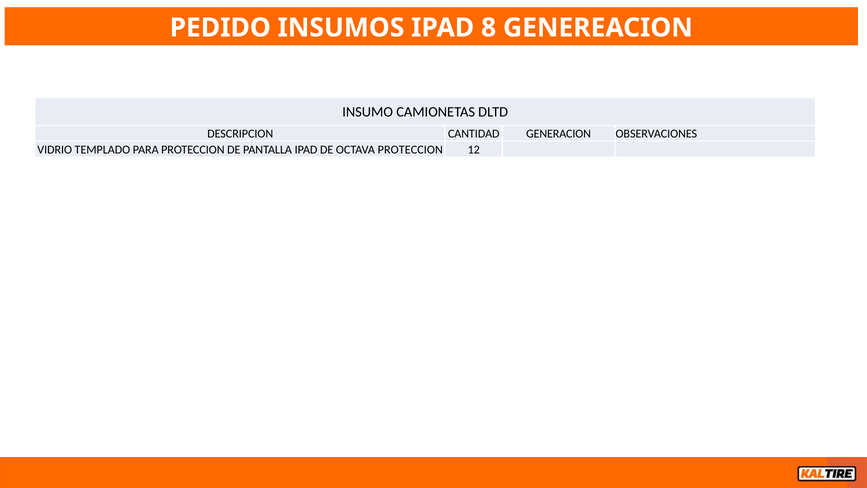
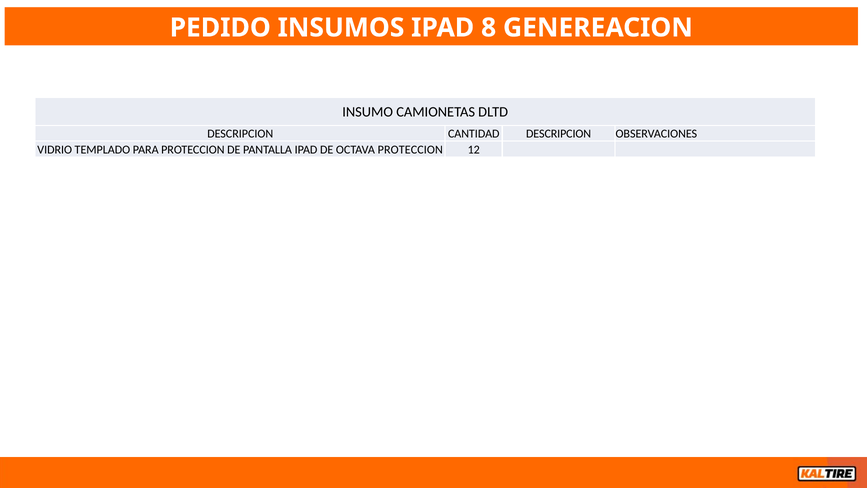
CANTIDAD GENERACION: GENERACION -> DESCRIPCION
